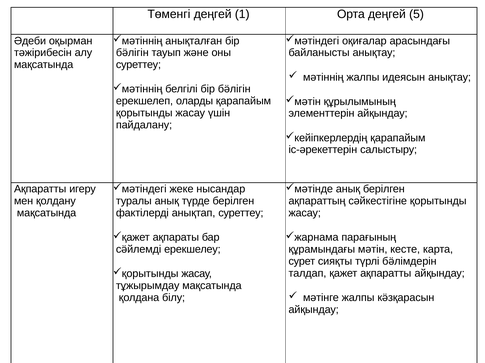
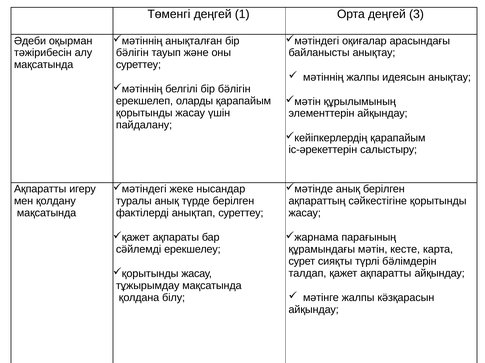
5: 5 -> 3
